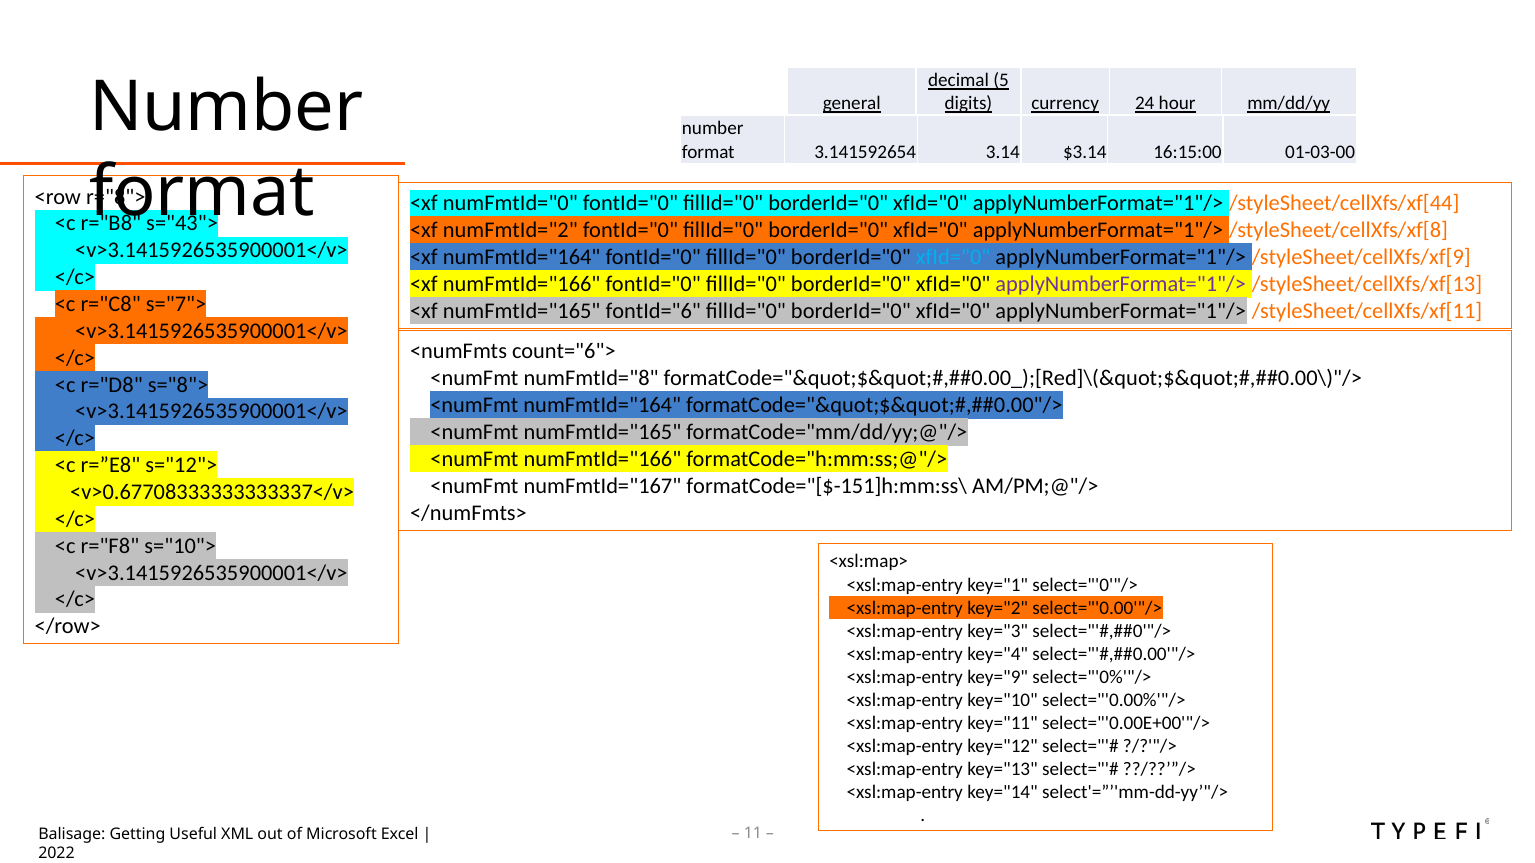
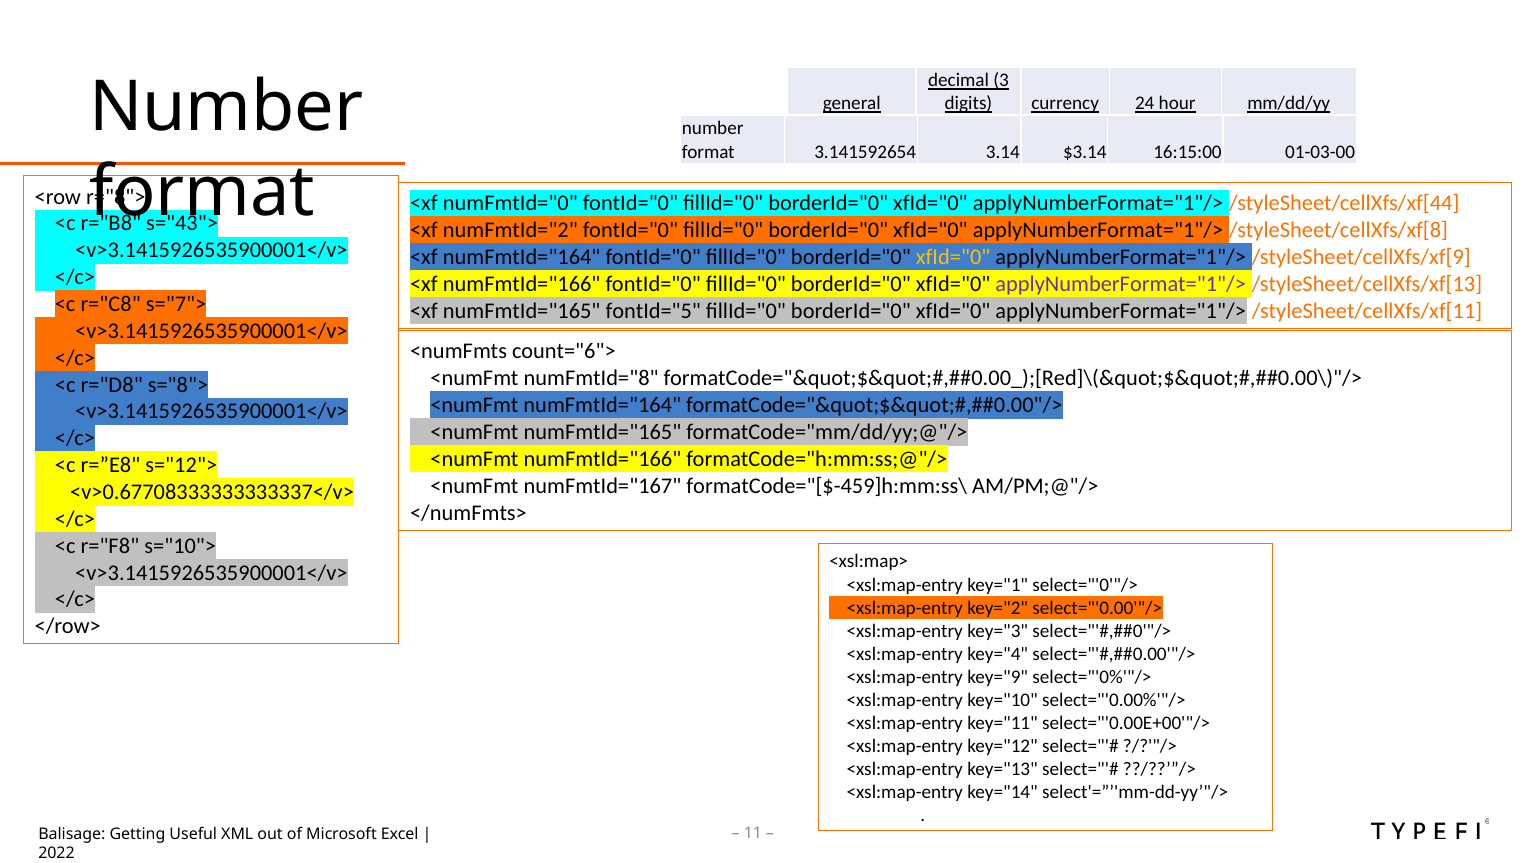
5: 5 -> 3
xfId="0 at (953, 257) colour: light blue -> yellow
fontId="6: fontId="6 -> fontId="5
formatCode="[$-151]h:mm:ss\: formatCode="[$-151]h:mm:ss\ -> formatCode="[$-459]h:mm:ss\
